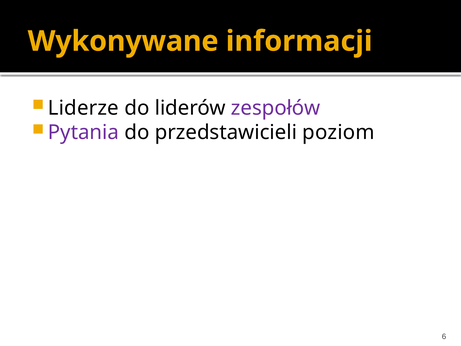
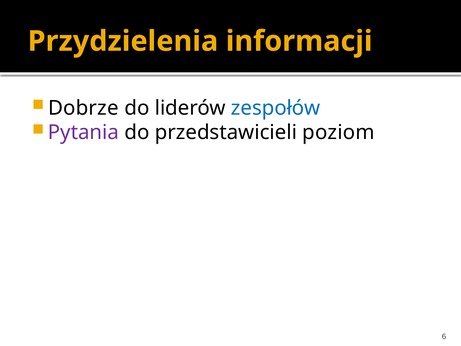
Wykonywane: Wykonywane -> Przydzielenia
Liderze: Liderze -> Dobrze
zespołów colour: purple -> blue
